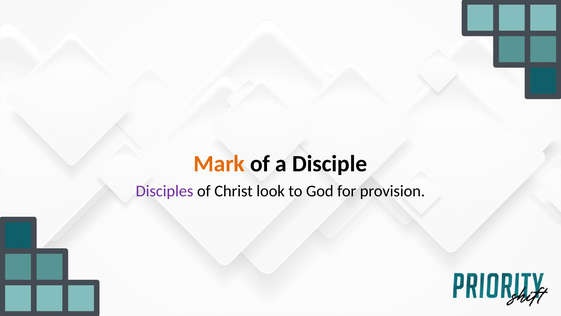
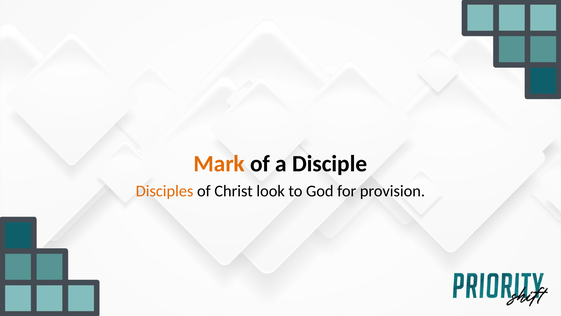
Disciples colour: purple -> orange
